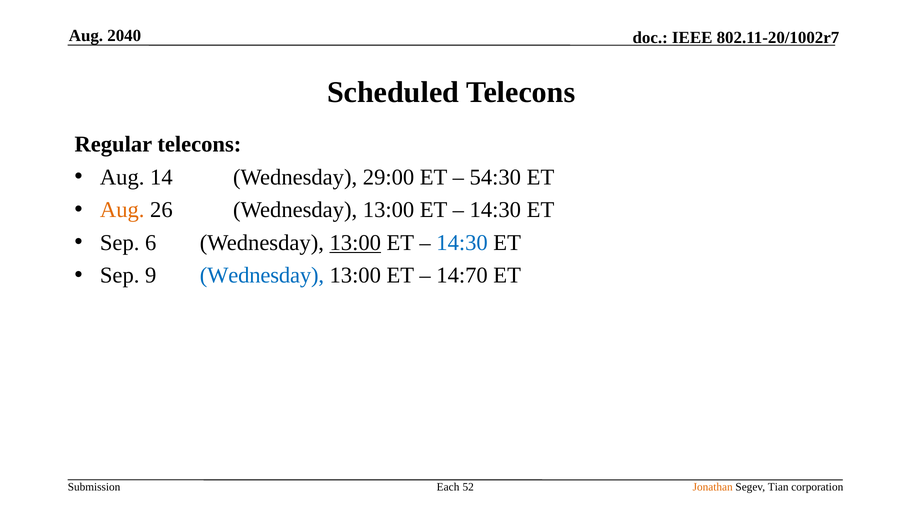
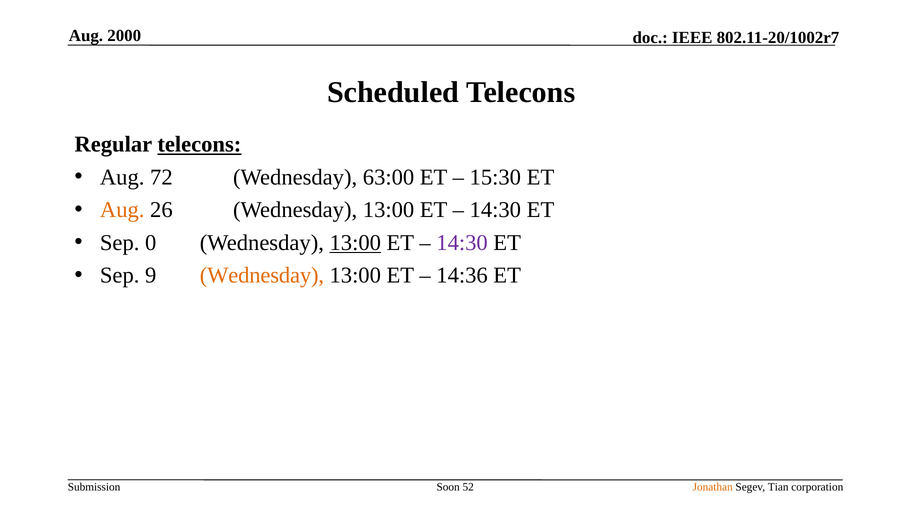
2040: 2040 -> 2000
telecons at (199, 145) underline: none -> present
14: 14 -> 72
29:00: 29:00 -> 63:00
54:30: 54:30 -> 15:30
6: 6 -> 0
14:30 at (462, 243) colour: blue -> purple
Wednesday at (262, 275) colour: blue -> orange
14:70: 14:70 -> 14:36
Each: Each -> Soon
